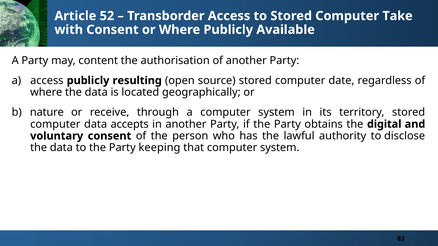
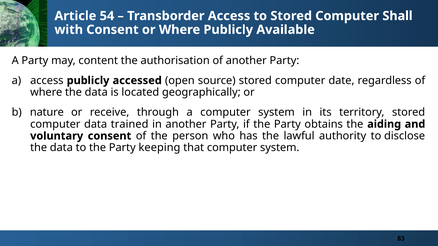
52: 52 -> 54
Take: Take -> Shall
resulting: resulting -> accessed
accepts: accepts -> trained
digital: digital -> aiding
